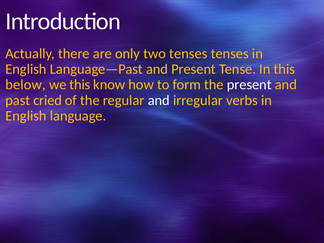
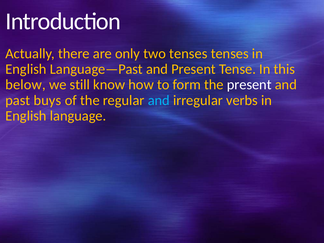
we this: this -> still
cried: cried -> buys
and at (159, 100) colour: white -> light blue
